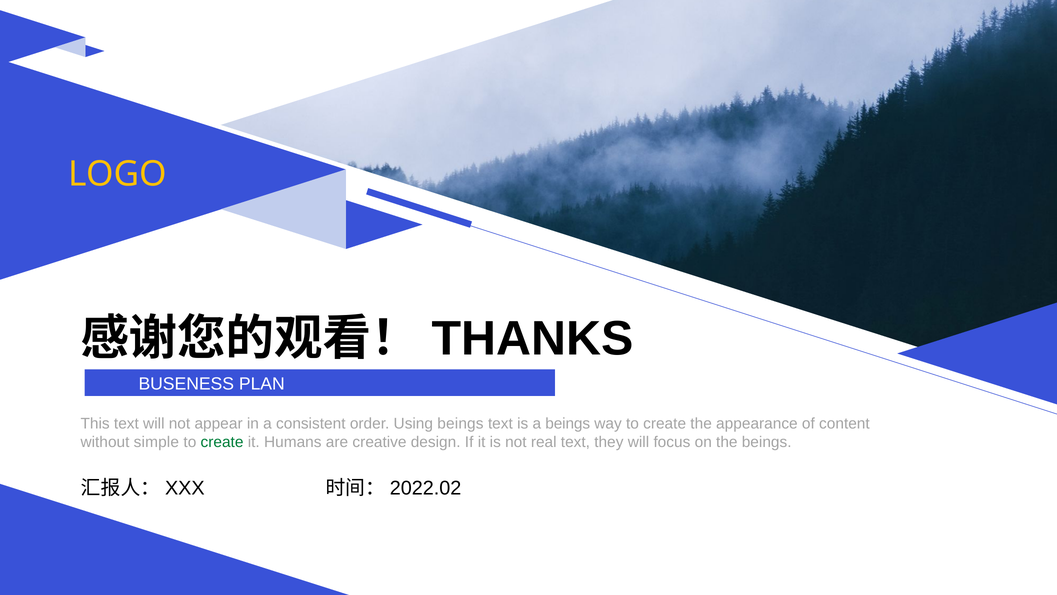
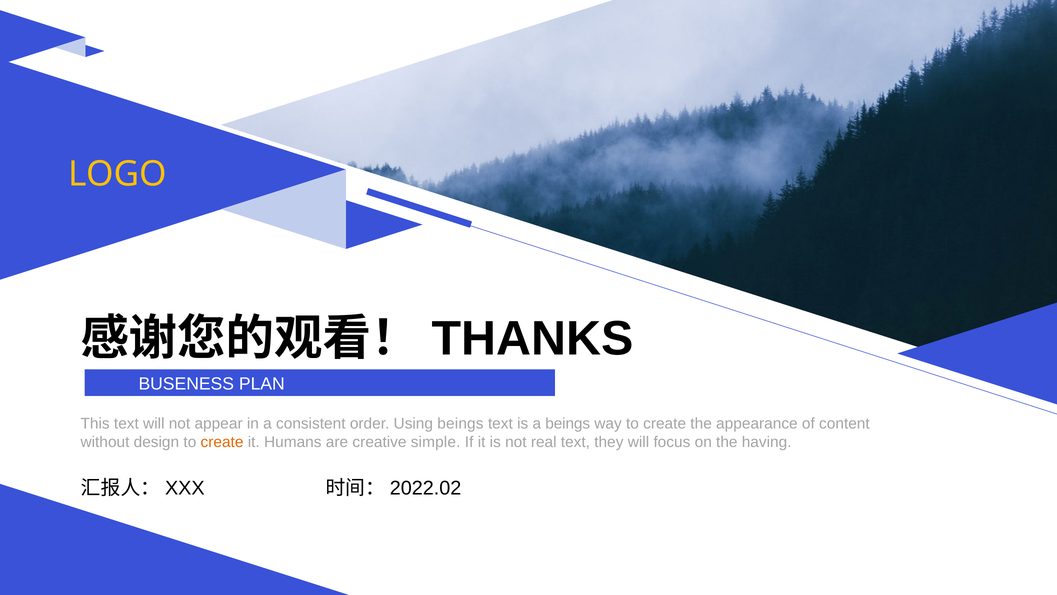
simple: simple -> design
create at (222, 442) colour: green -> orange
design: design -> simple
the beings: beings -> having
